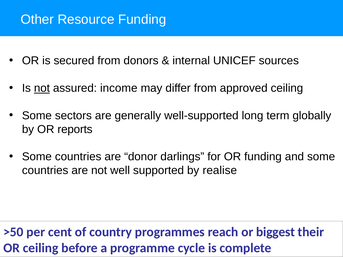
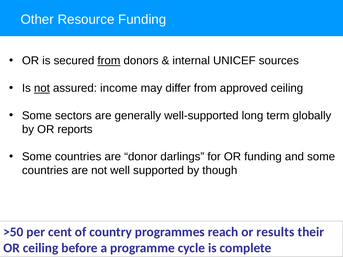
from at (109, 61) underline: none -> present
realise: realise -> though
biggest: biggest -> results
